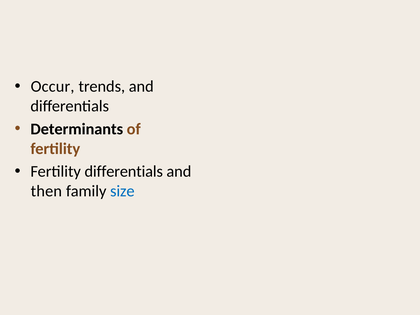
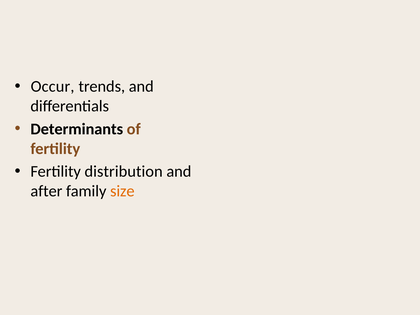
Fertility differentials: differentials -> distribution
then: then -> after
size colour: blue -> orange
